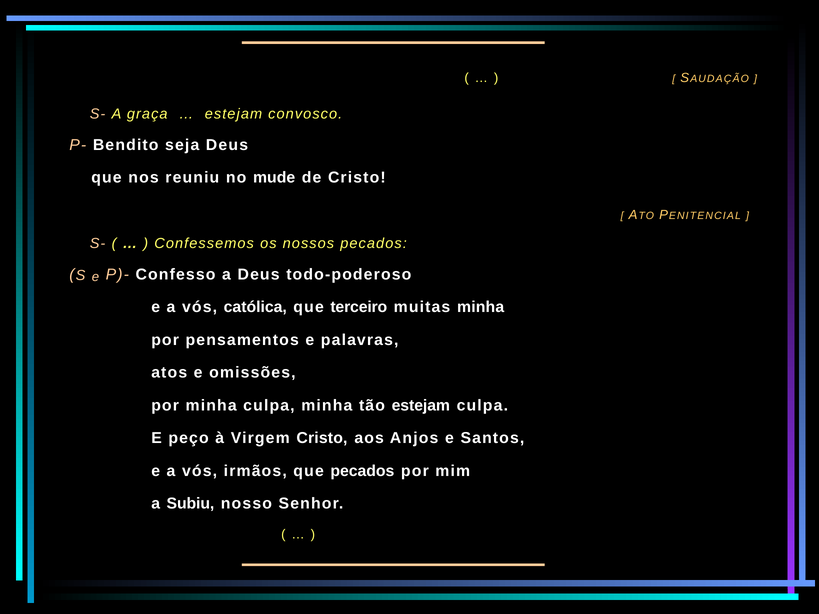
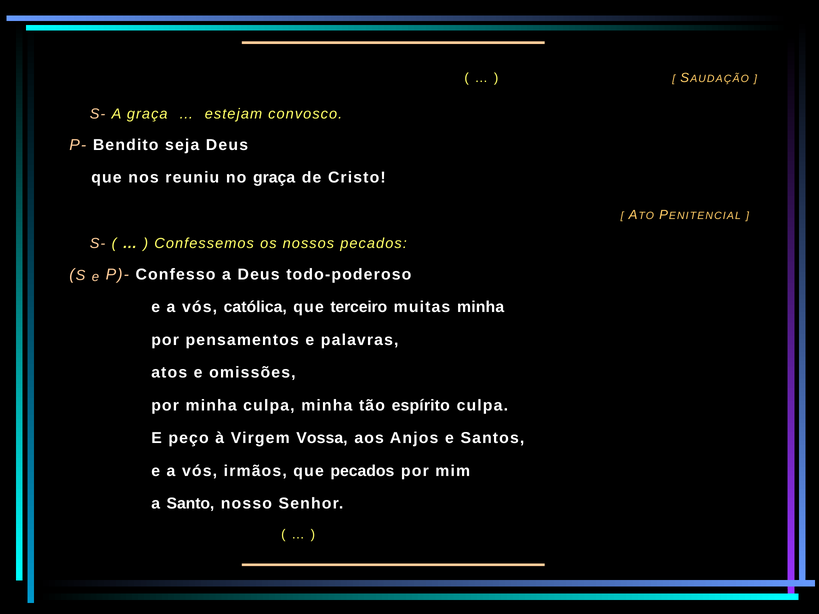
no mude: mude -> graça
tão estejam: estejam -> espírito
Virgem Cristo: Cristo -> Vossa
Subiu: Subiu -> Santo
